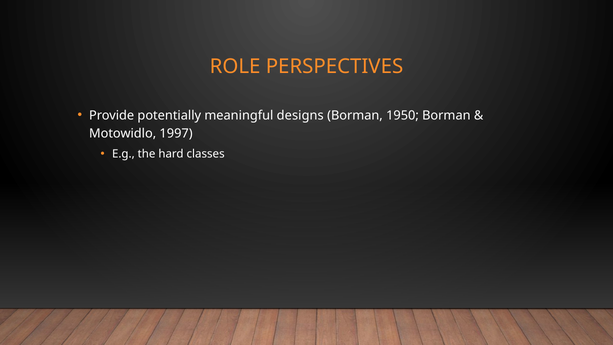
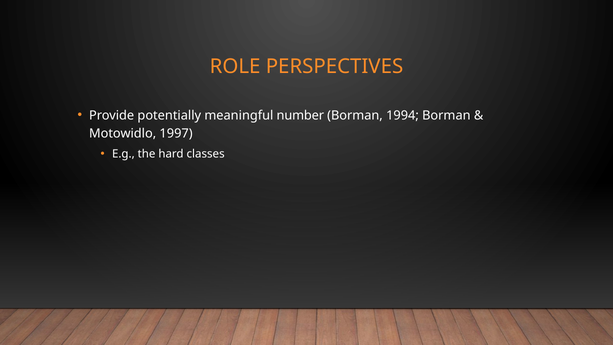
designs: designs -> number
1950: 1950 -> 1994
